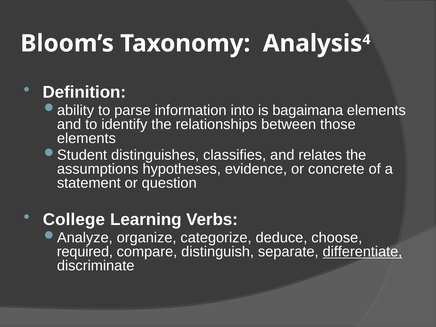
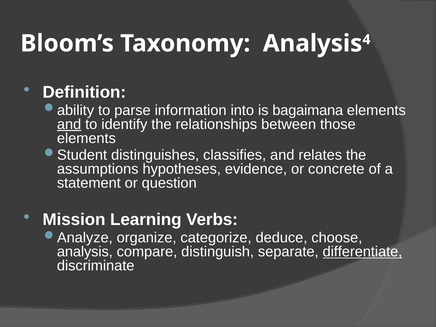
and at (69, 124) underline: none -> present
College: College -> Mission
required at (85, 252): required -> analysis
